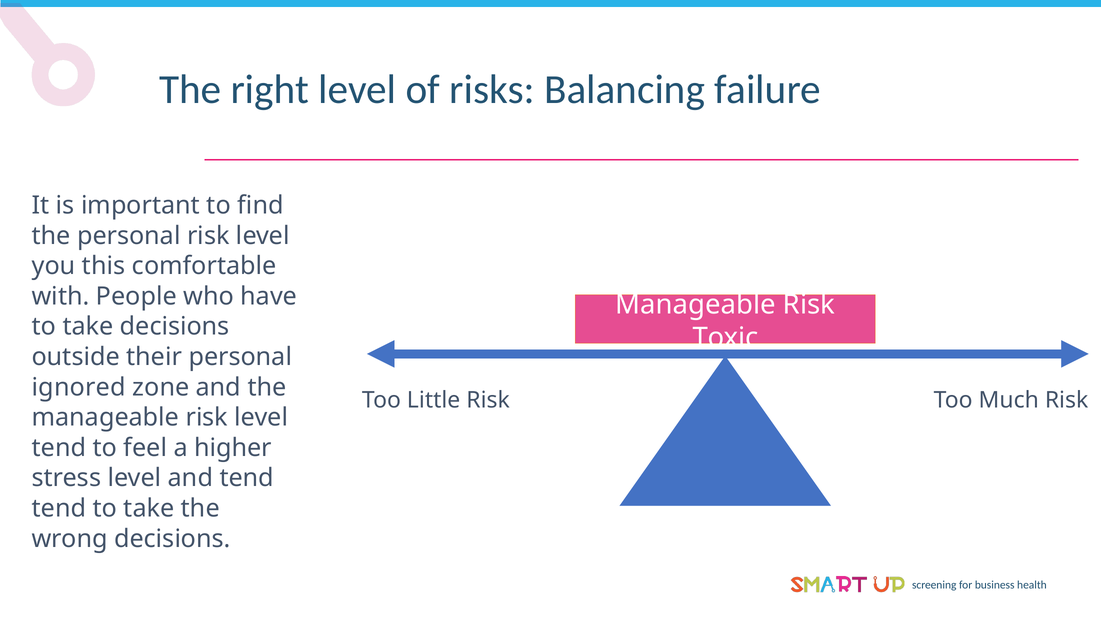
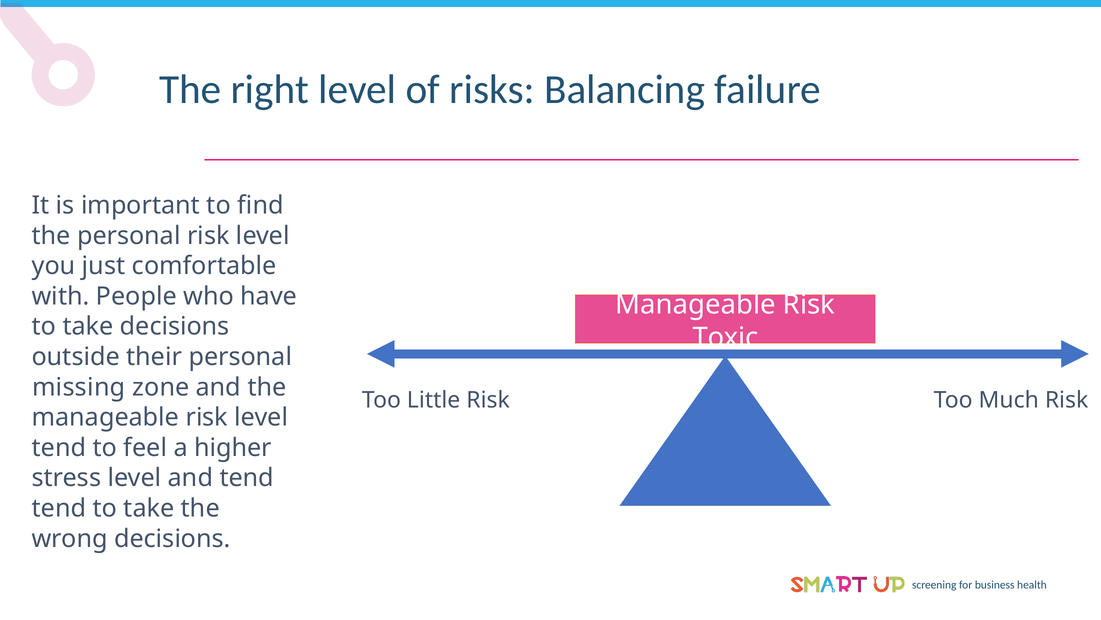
this: this -> just
ignored: ignored -> missing
